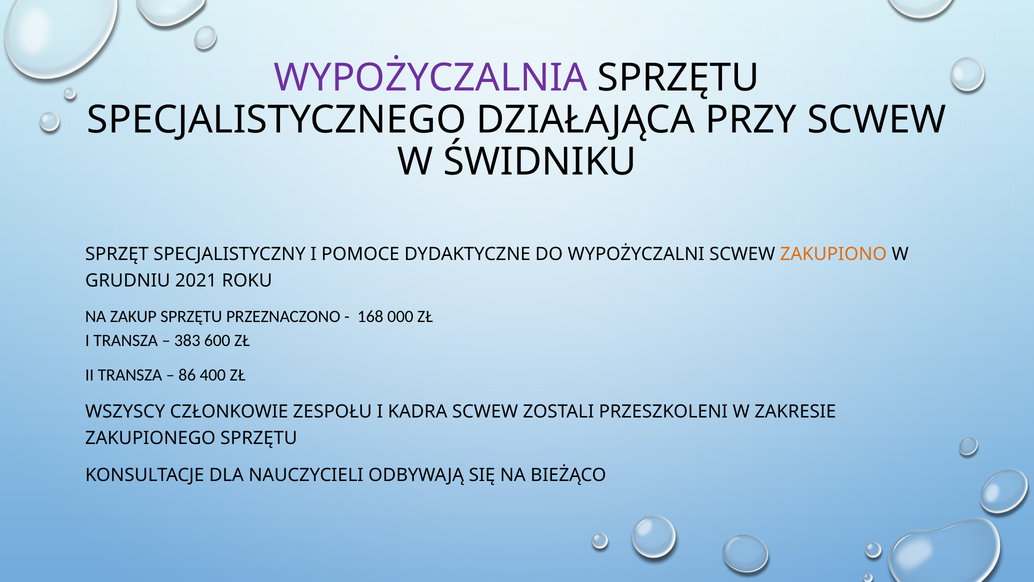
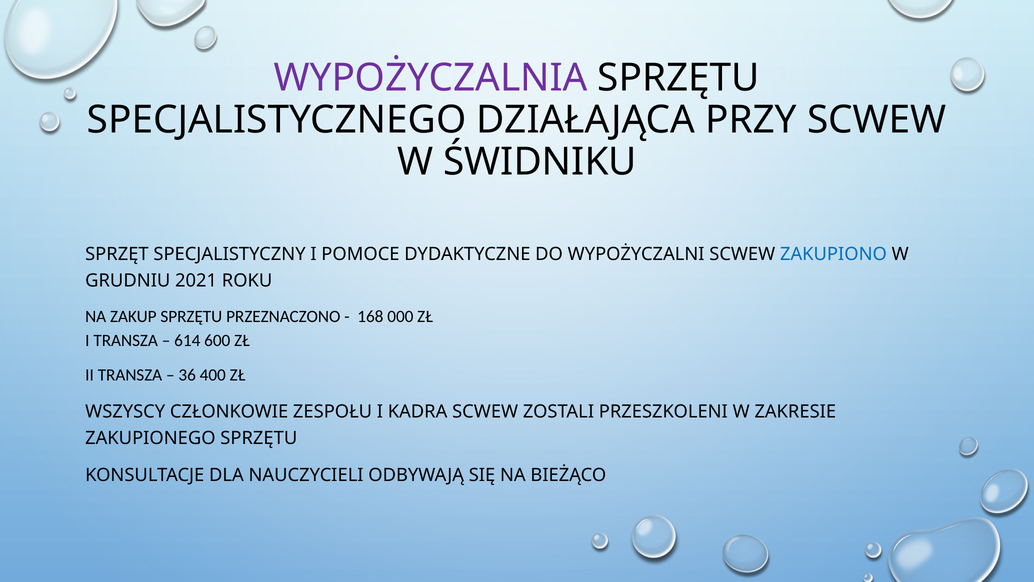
ZAKUPIONO colour: orange -> blue
383: 383 -> 614
86: 86 -> 36
